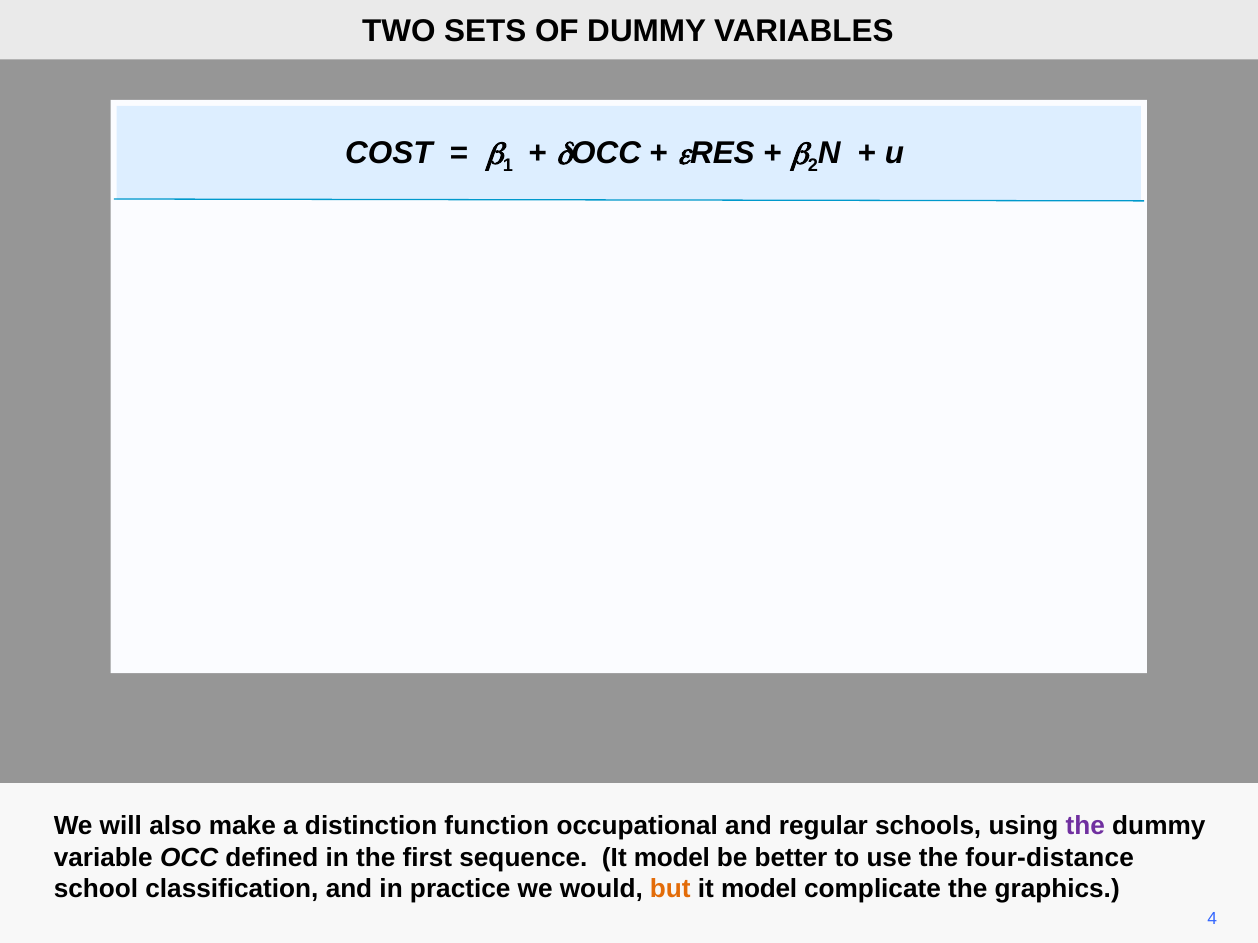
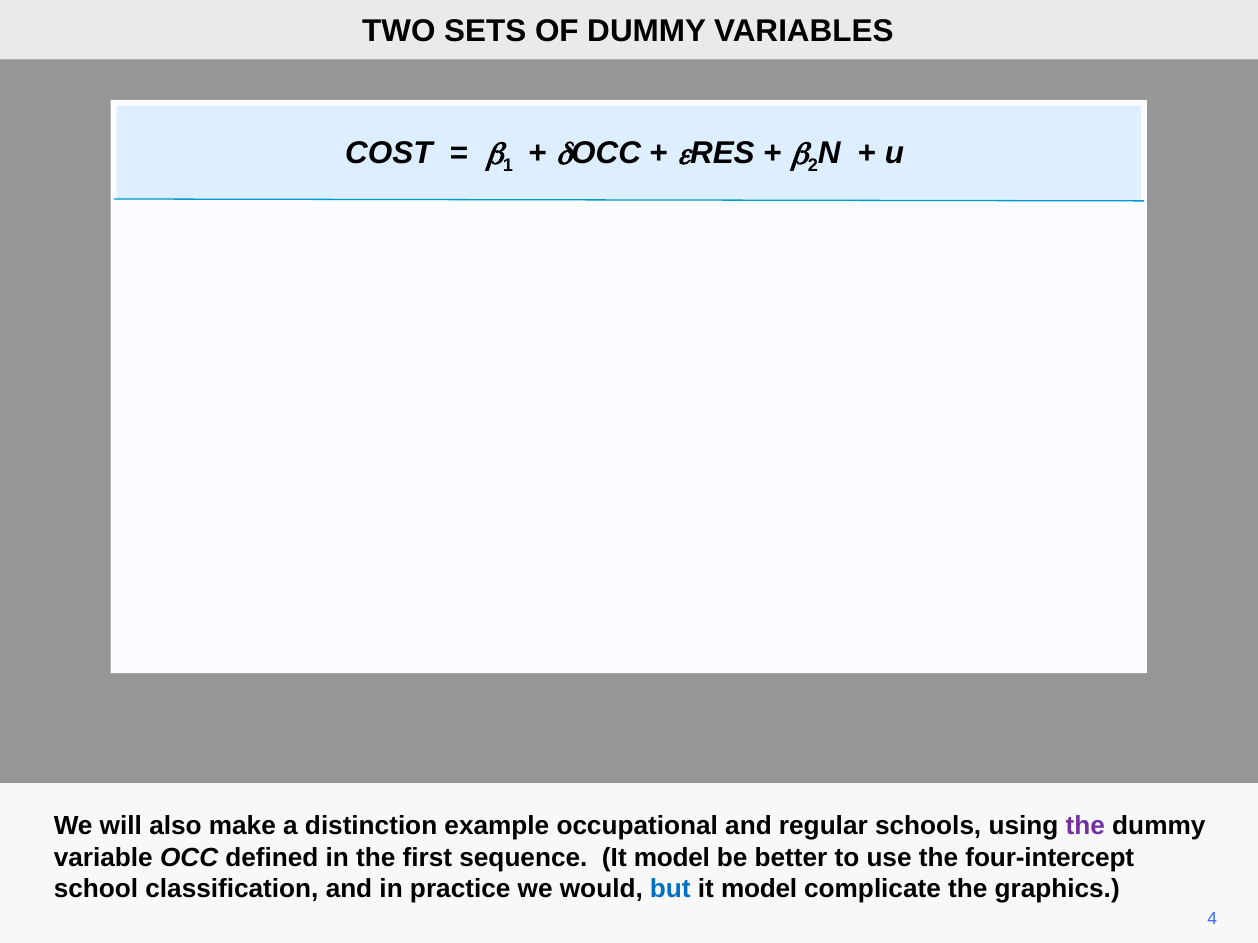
function: function -> example
four-distance: four-distance -> four-intercept
but colour: orange -> blue
